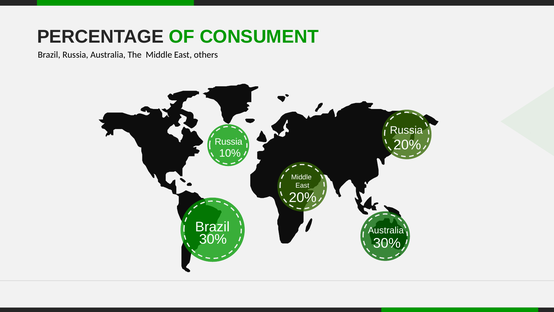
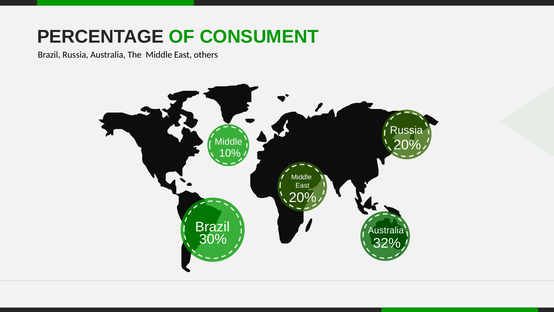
Russia at (229, 142): Russia -> Middle
30% 30%: 30% -> 32%
